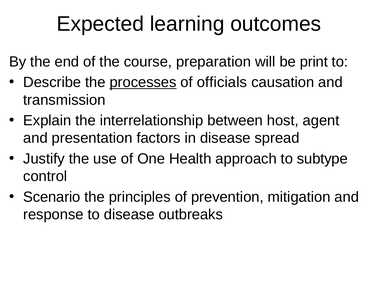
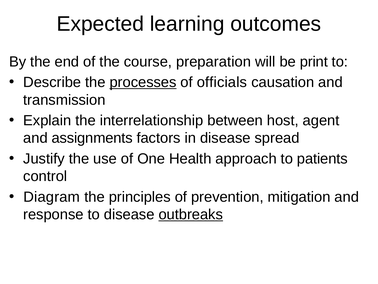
presentation: presentation -> assignments
subtype: subtype -> patients
Scenario: Scenario -> Diagram
outbreaks underline: none -> present
